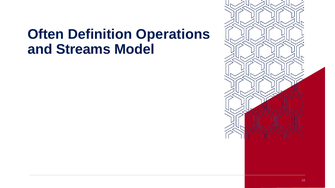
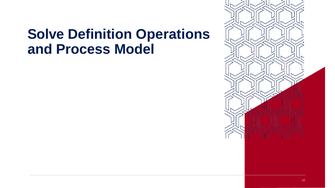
Often: Often -> Solve
Streams: Streams -> Process
